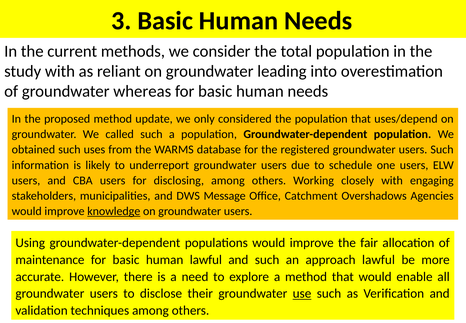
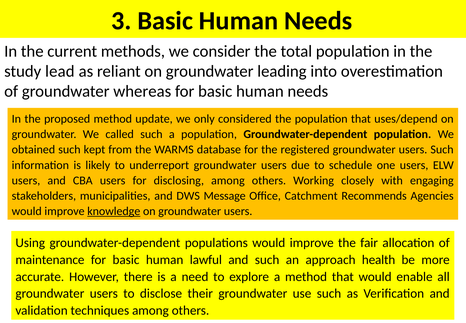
study with: with -> lead
uses: uses -> kept
Overshadows: Overshadows -> Recommends
approach lawful: lawful -> health
use underline: present -> none
